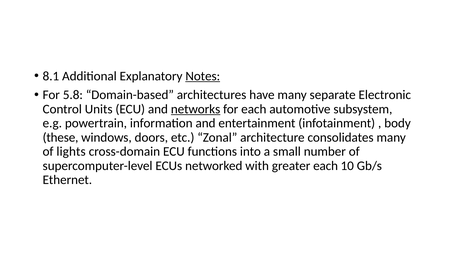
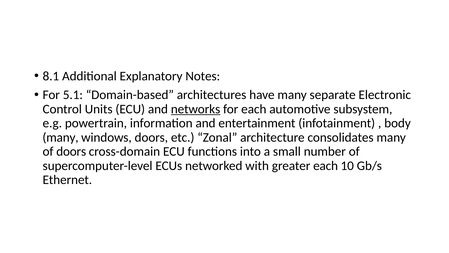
Notes underline: present -> none
5.8: 5.8 -> 5.1
these at (61, 137): these -> many
of lights: lights -> doors
